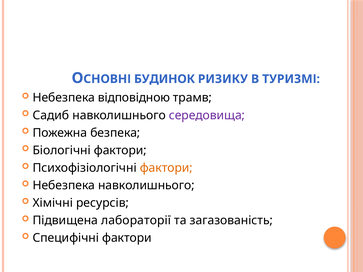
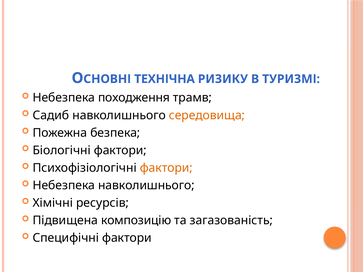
БУДИНОК: БУДИНОК -> ТЕХНІЧНА
відповідною: відповідною -> походження
середовища colour: purple -> orange
лабораторії: лабораторії -> композицію
